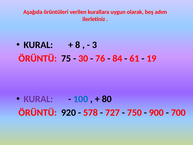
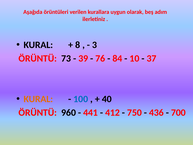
75: 75 -> 73
30: 30 -> 39
61: 61 -> 10
19: 19 -> 37
KURAL at (38, 99) colour: purple -> orange
80: 80 -> 40
920: 920 -> 960
578: 578 -> 441
727: 727 -> 412
900: 900 -> 436
